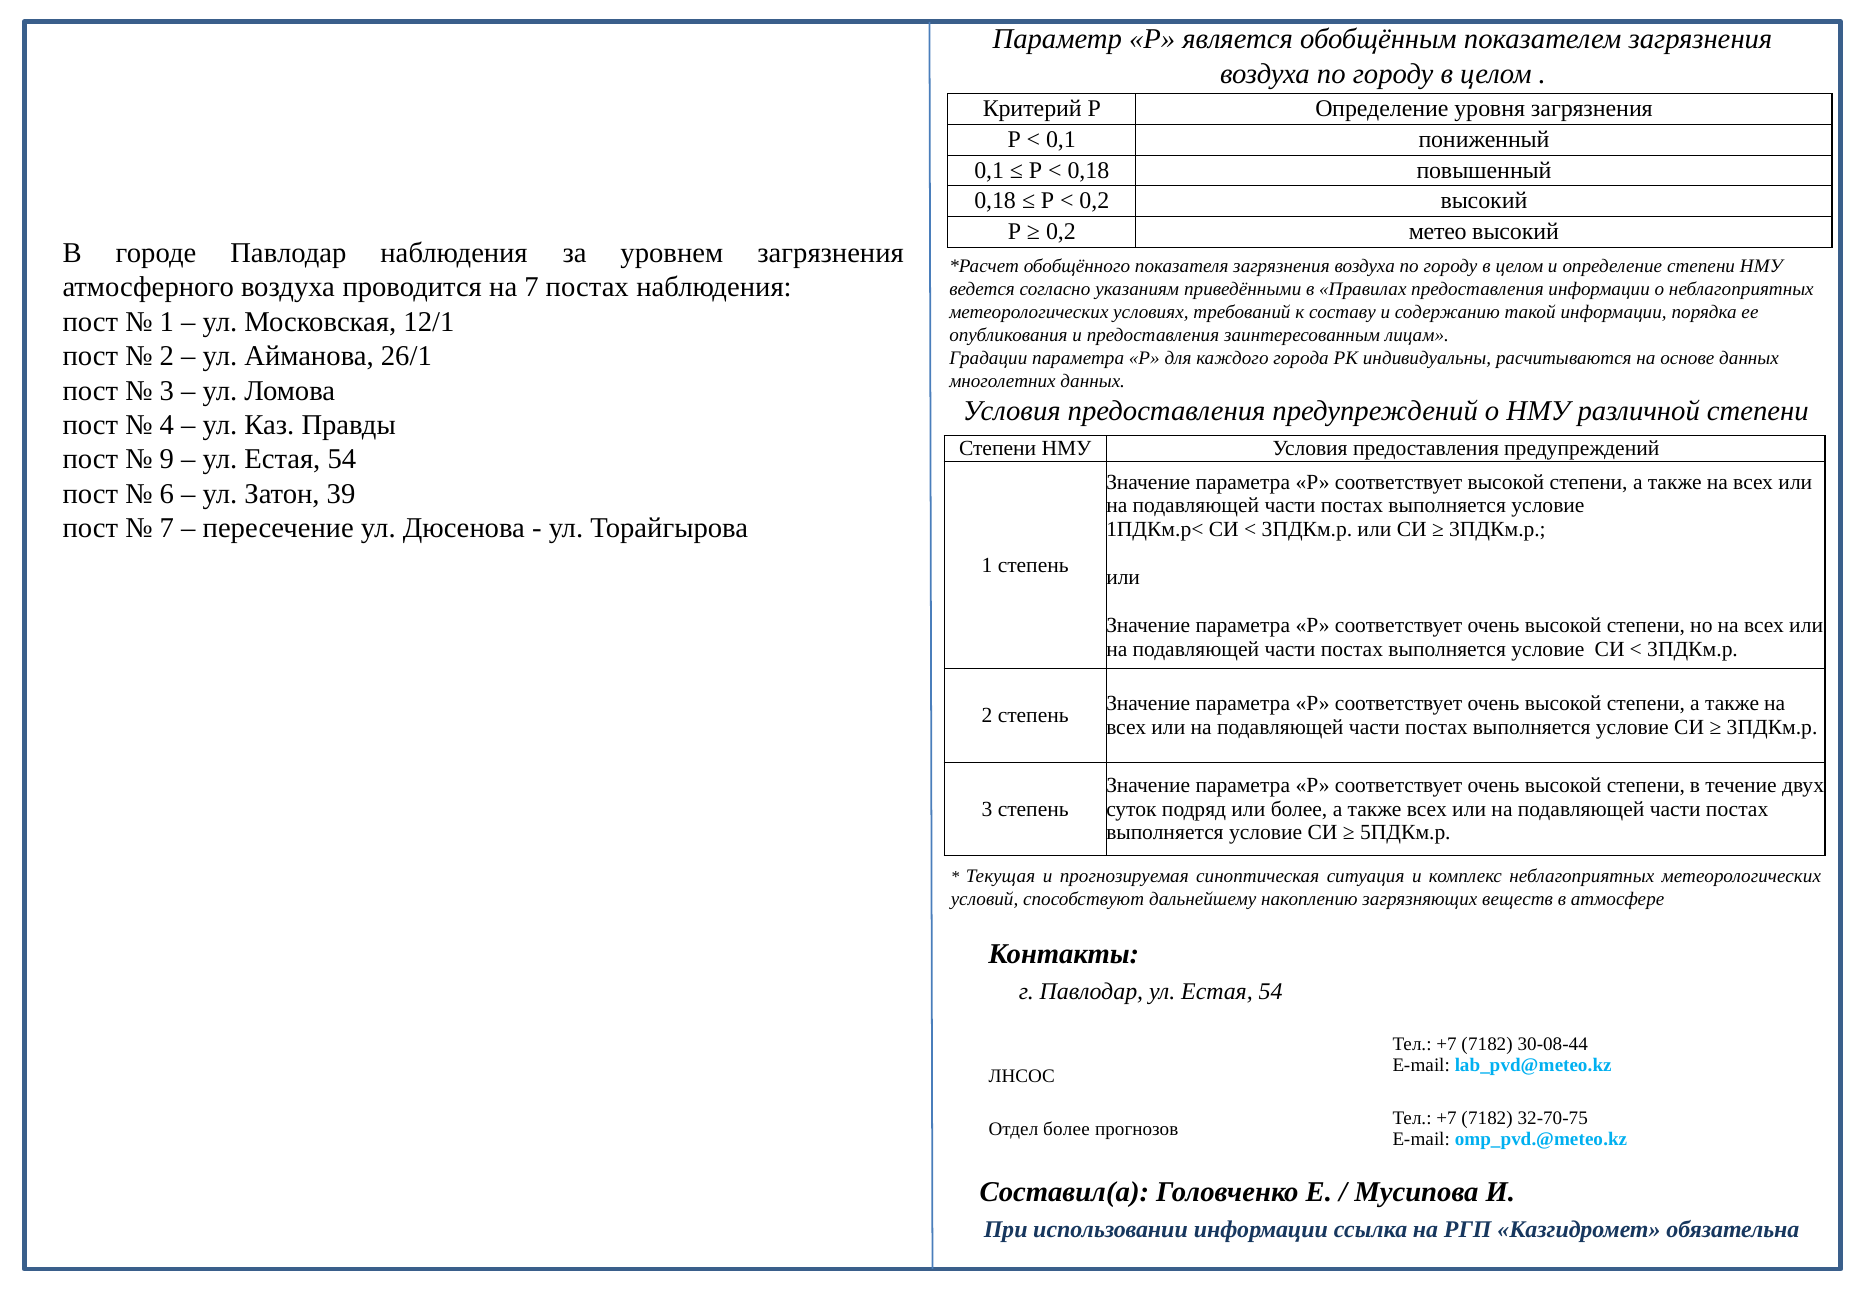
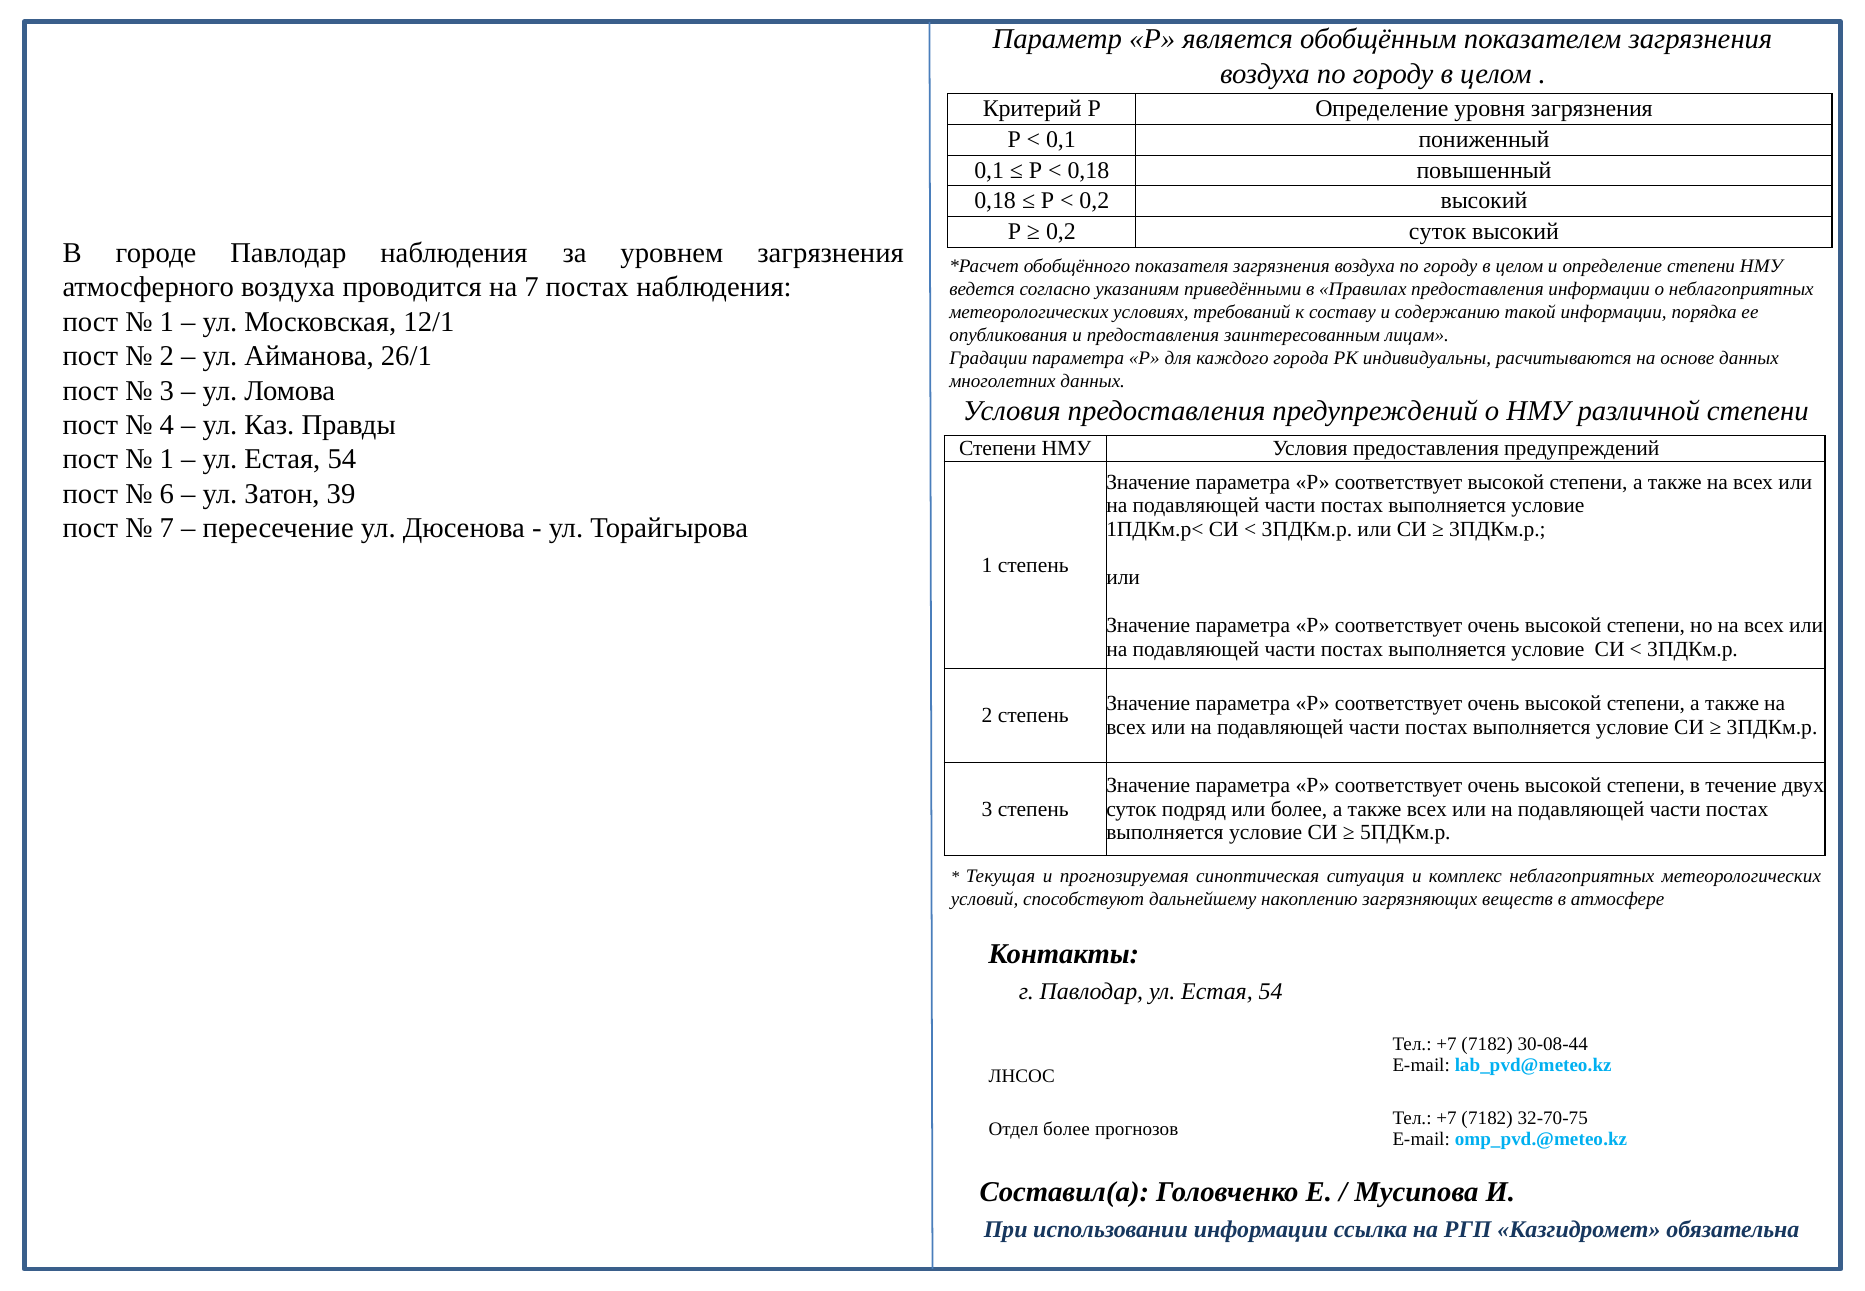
0,2 метео: метео -> суток
9 at (167, 459): 9 -> 1
